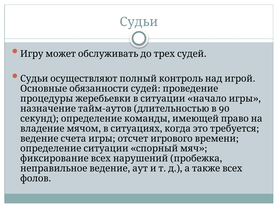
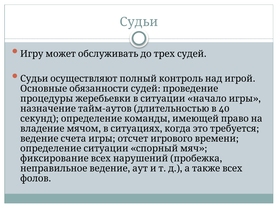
90: 90 -> 40
